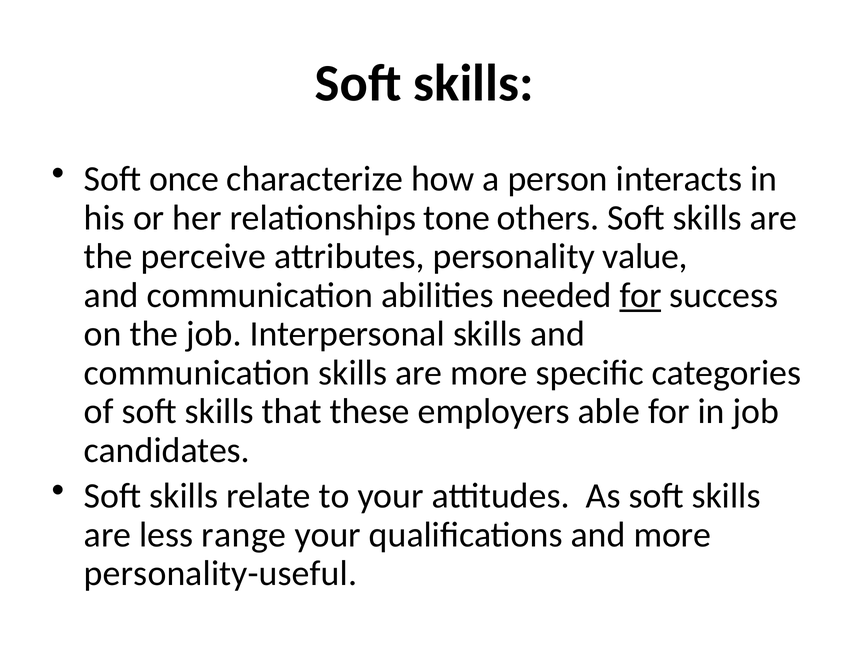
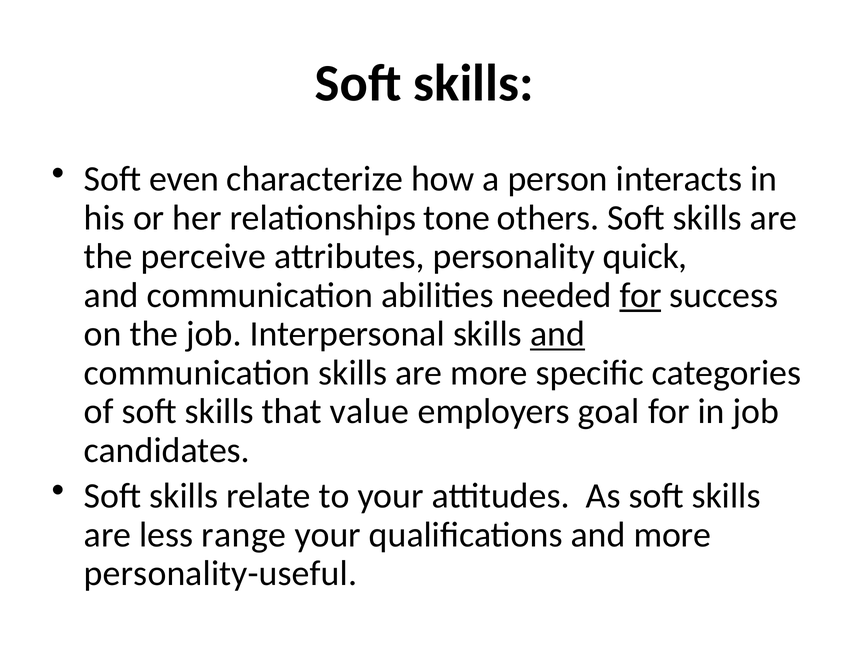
once: once -> even
value: value -> quick
and at (557, 334) underline: none -> present
these: these -> value
able: able -> goal
